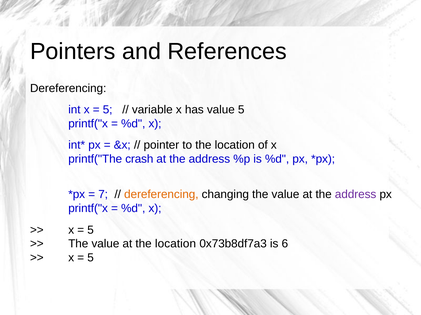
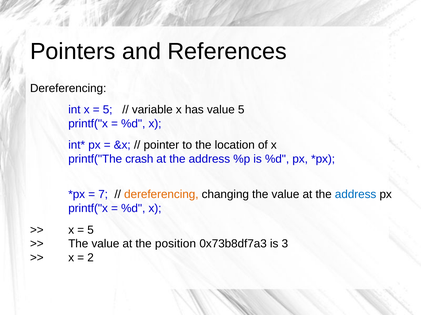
address at (356, 195) colour: purple -> blue
at the location: location -> position
6: 6 -> 3
5 at (91, 258): 5 -> 2
